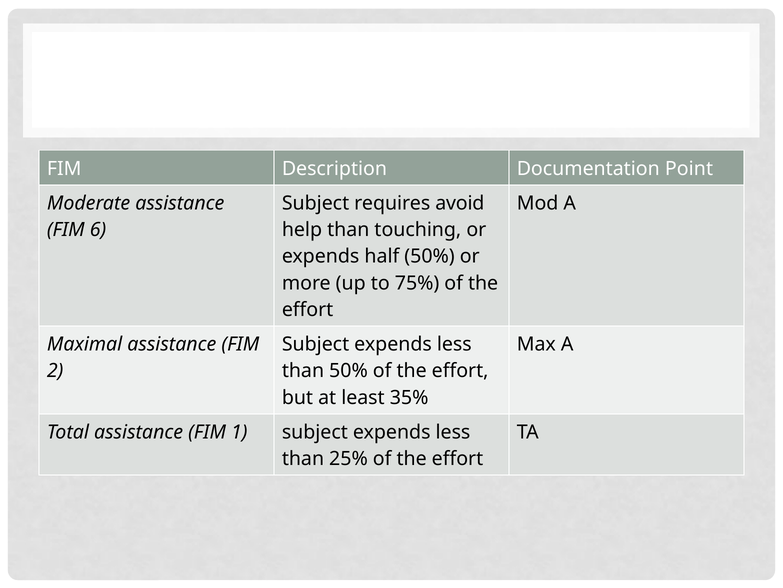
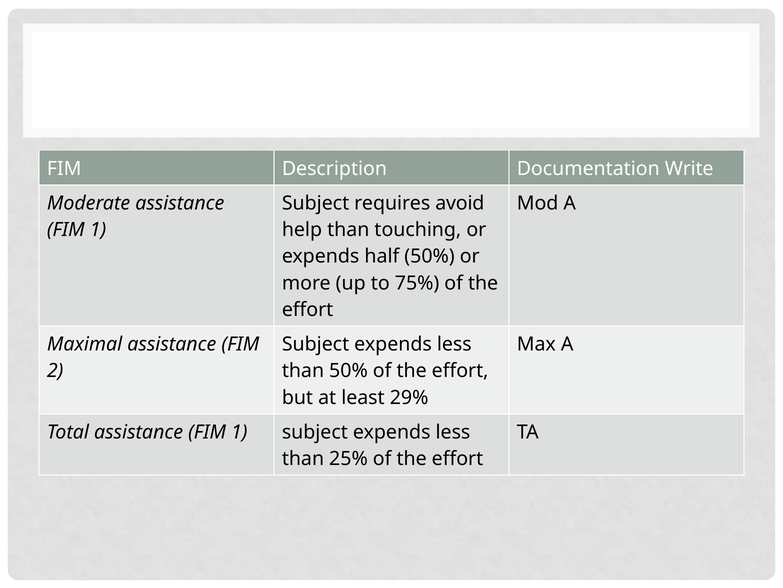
Point: Point -> Write
6 at (98, 230): 6 -> 1
35%: 35% -> 29%
